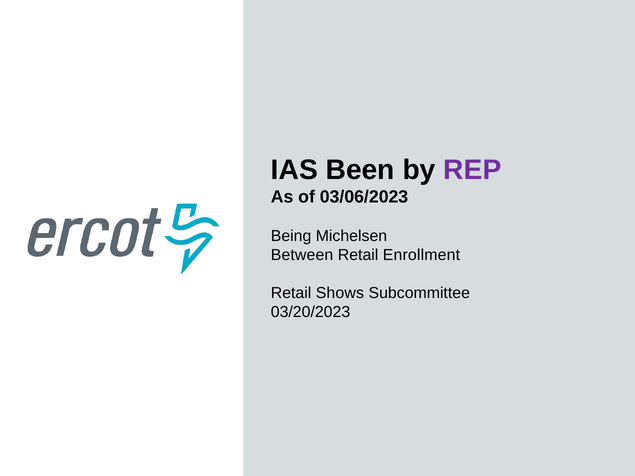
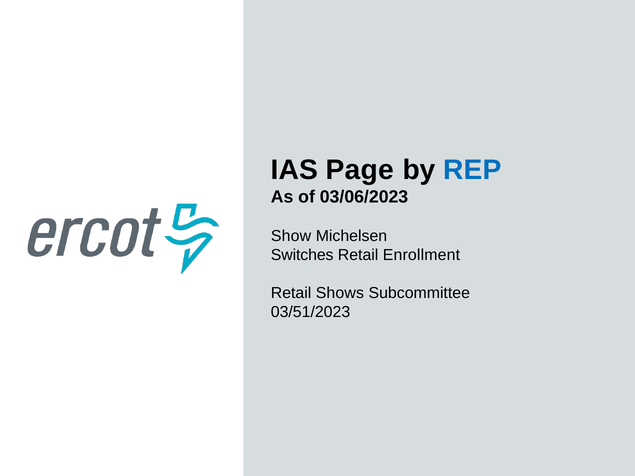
Been: Been -> Page
REP colour: purple -> blue
Being: Being -> Show
Between: Between -> Switches
03/20/2023: 03/20/2023 -> 03/51/2023
